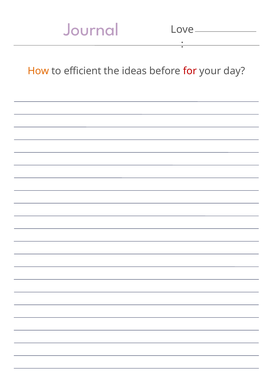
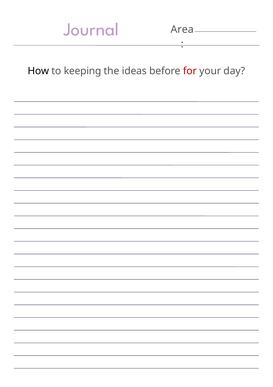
Love: Love -> Area
How colour: orange -> black
efficient: efficient -> keeping
